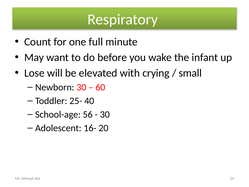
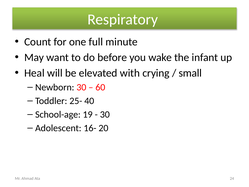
Lose: Lose -> Heal
56: 56 -> 19
